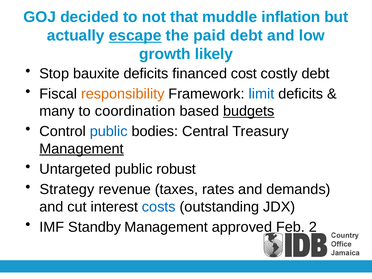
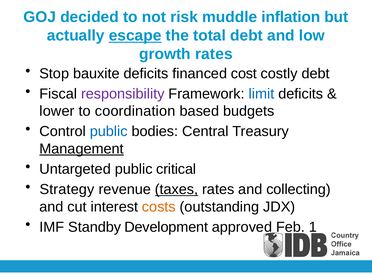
that: that -> risk
paid: paid -> total
growth likely: likely -> rates
responsibility colour: orange -> purple
many: many -> lower
budgets underline: present -> none
robust: robust -> critical
taxes underline: none -> present
demands: demands -> collecting
costs colour: blue -> orange
Standby Management: Management -> Development
2: 2 -> 1
